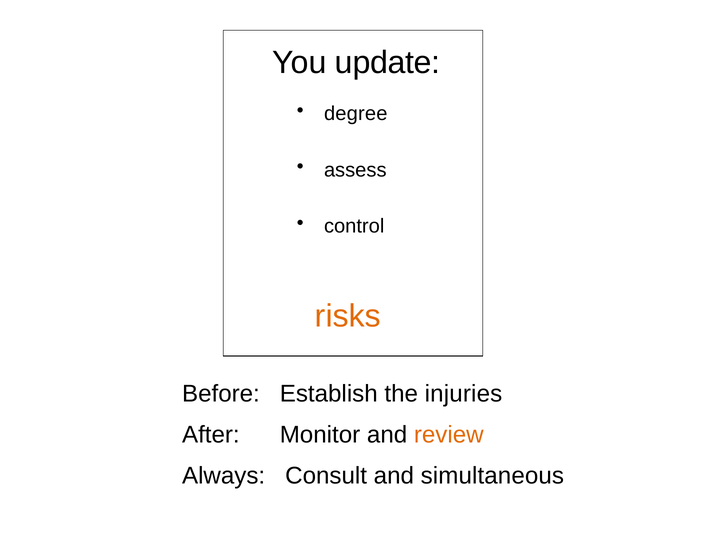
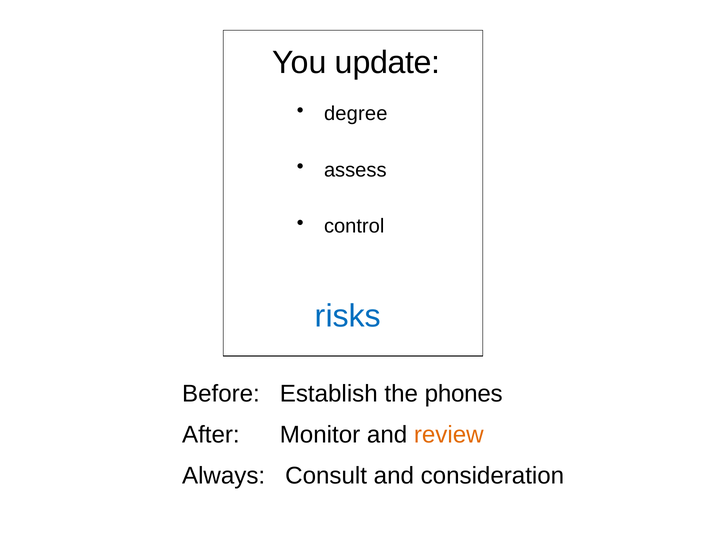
risks colour: orange -> blue
injuries: injuries -> phones
simultaneous: simultaneous -> consideration
